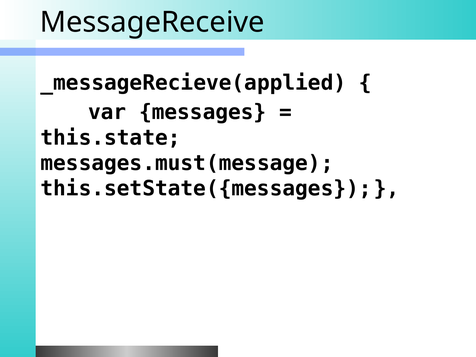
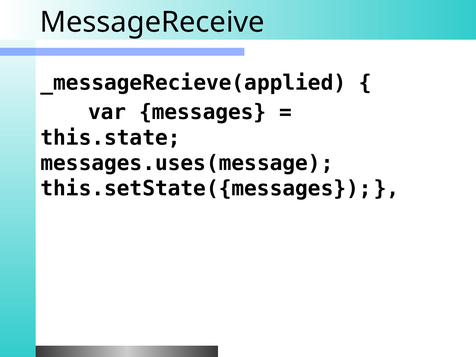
messages.must(message: messages.must(message -> messages.uses(message
